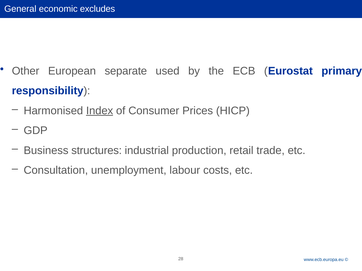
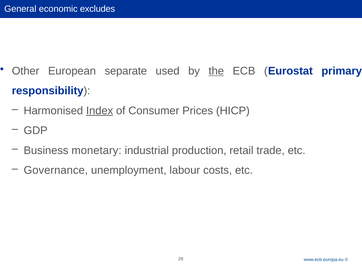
the underline: none -> present
structures: structures -> monetary
Consultation: Consultation -> Governance
